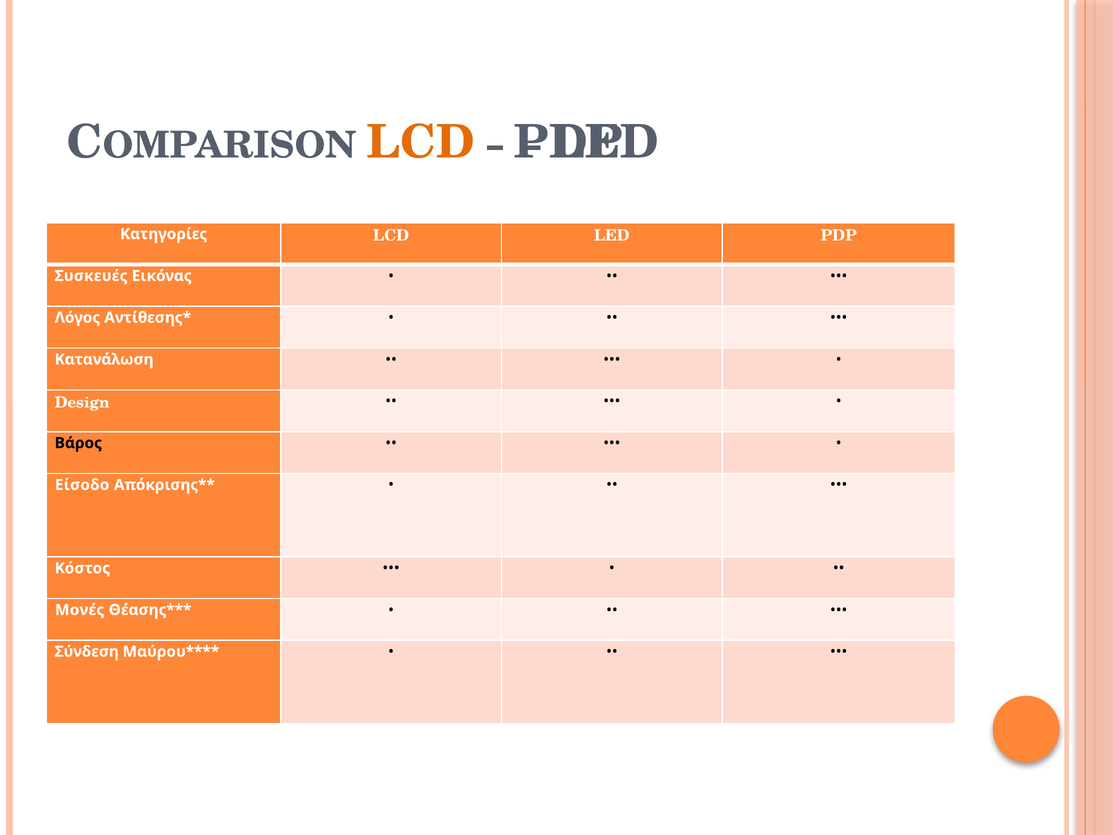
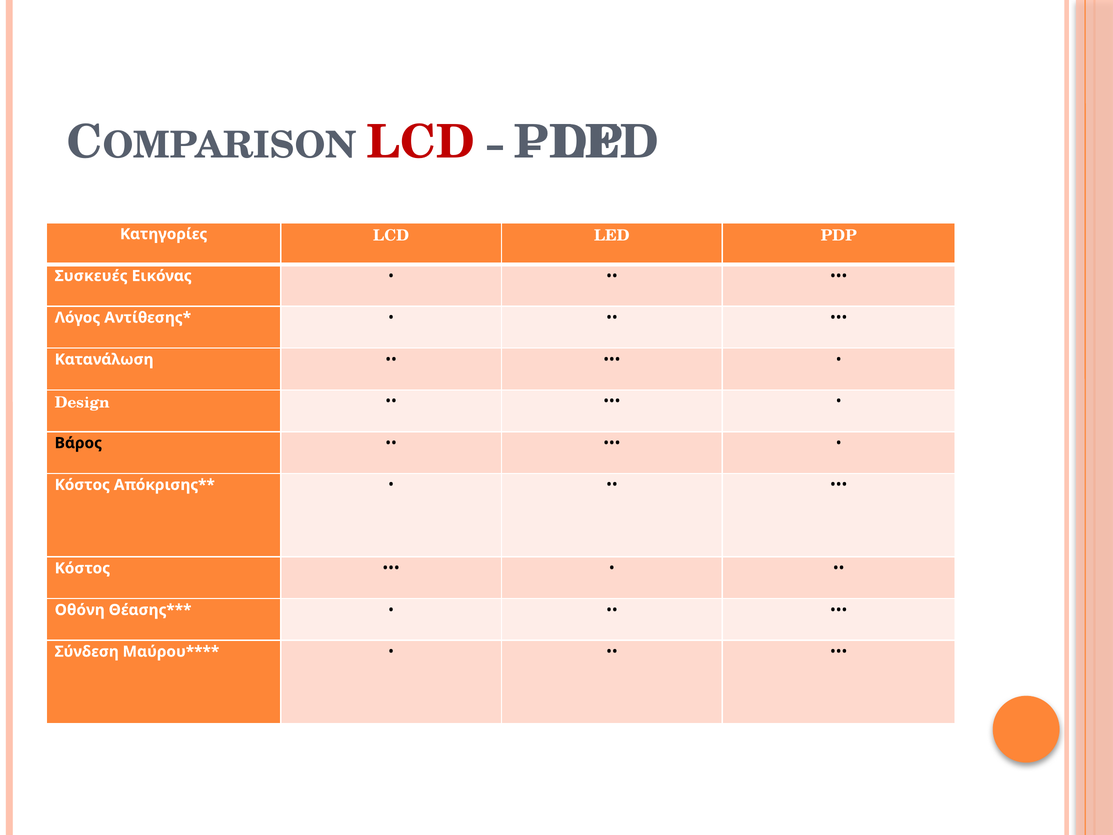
LCD at (421, 142) colour: orange -> red
Είσοδο at (82, 485): Είσοδο -> Κόστος
Μονές: Μονές -> Οθόνη
